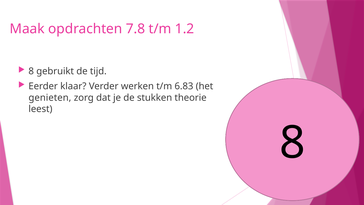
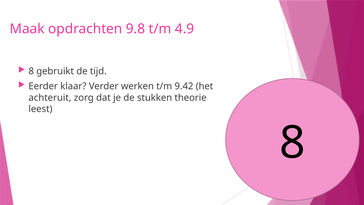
7.8: 7.8 -> 9.8
1.2: 1.2 -> 4.9
6.83: 6.83 -> 9.42
genieten: genieten -> achteruit
